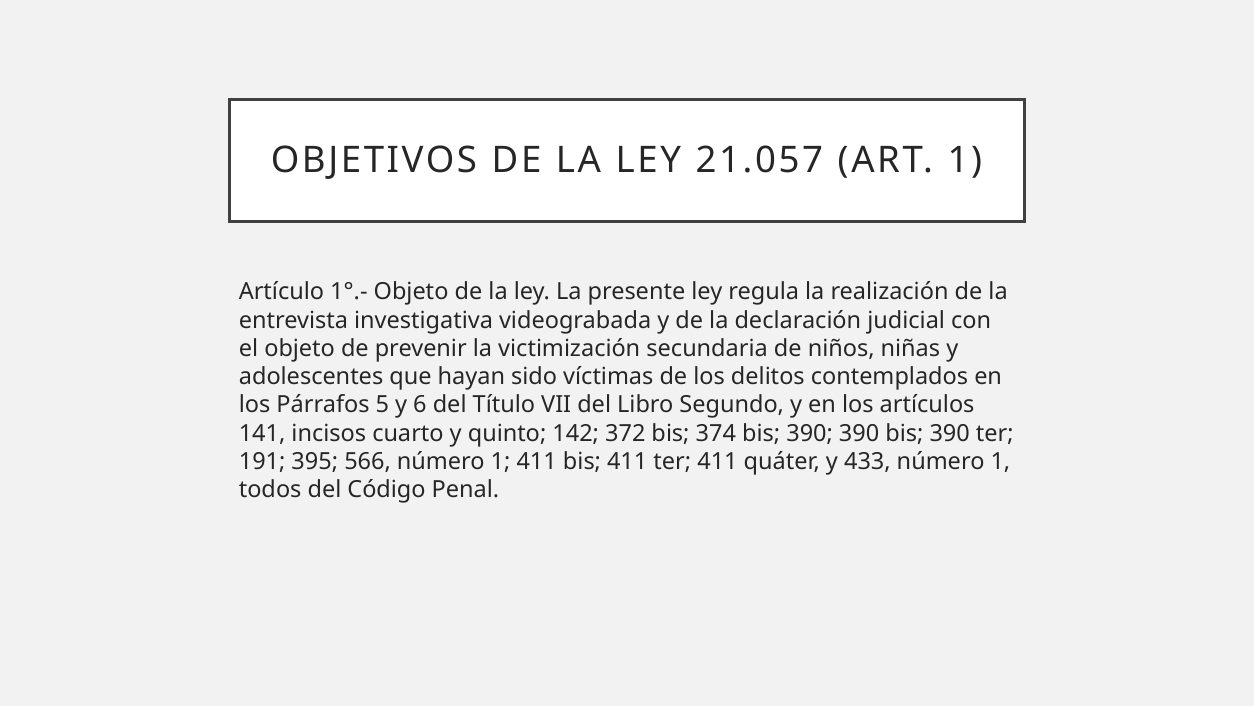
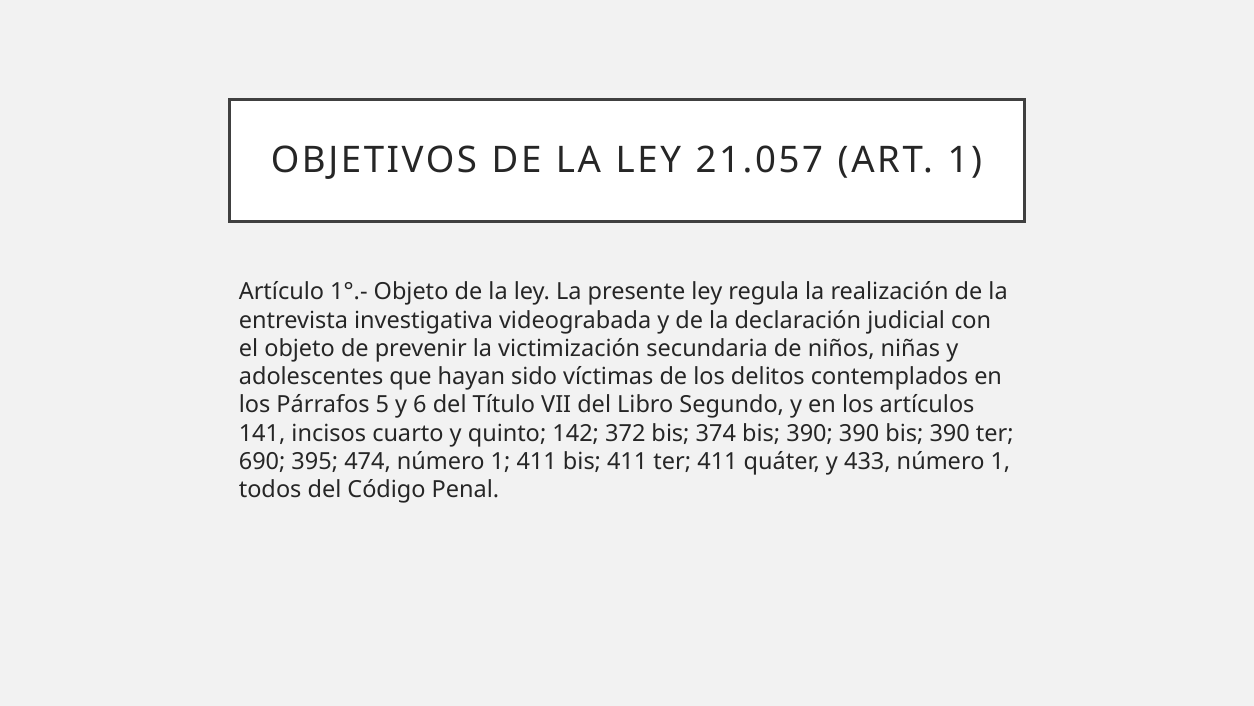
191: 191 -> 690
566: 566 -> 474
